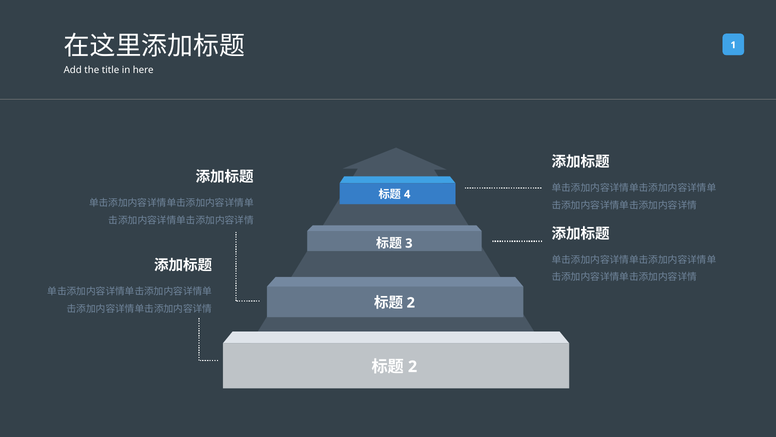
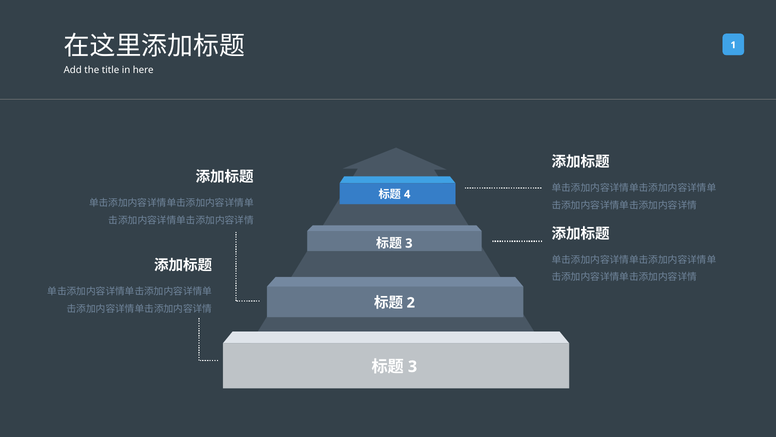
2 at (413, 366): 2 -> 3
